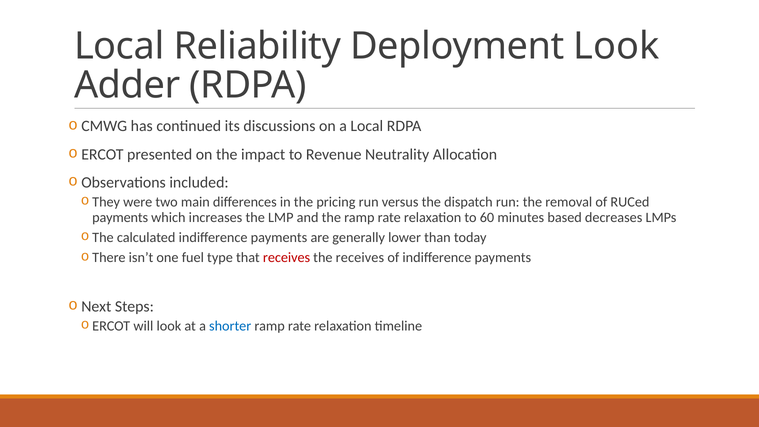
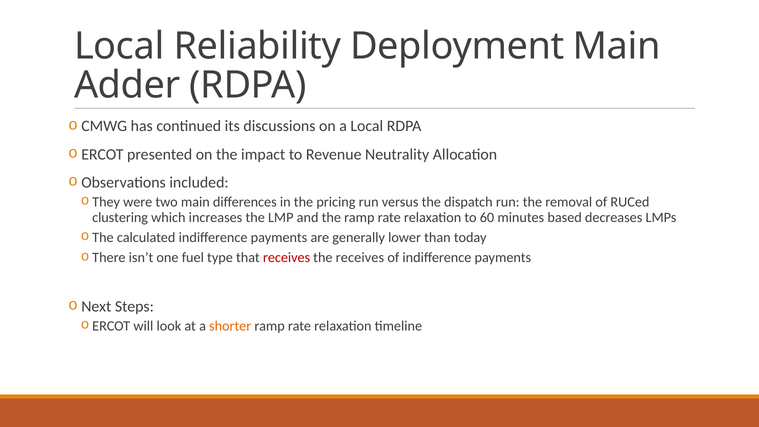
Deployment Look: Look -> Main
payments at (120, 217): payments -> clustering
shorter colour: blue -> orange
